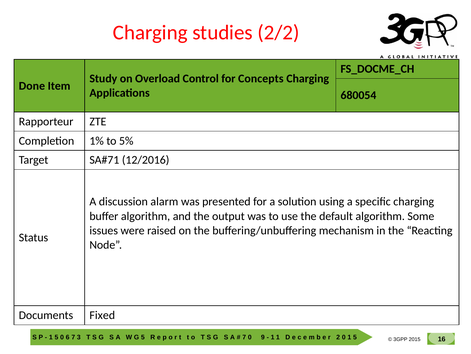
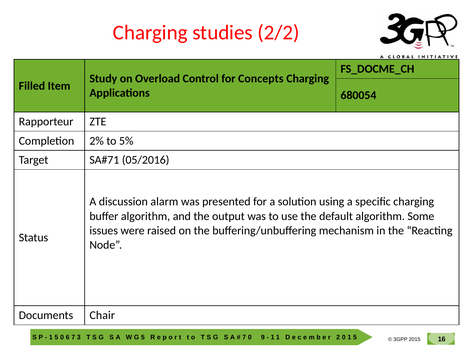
Done: Done -> Filled
1%: 1% -> 2%
12/2016: 12/2016 -> 05/2016
Fixed: Fixed -> Chair
